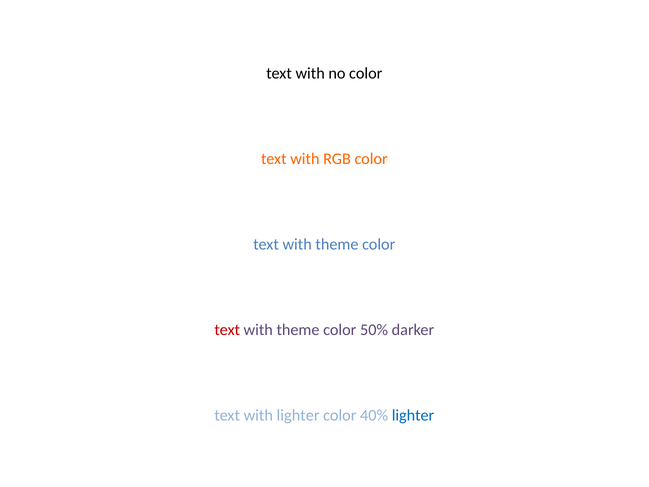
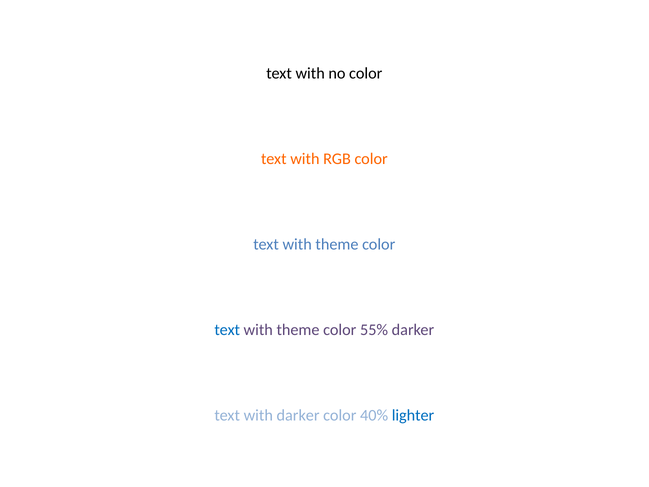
text at (227, 330) colour: red -> blue
50%: 50% -> 55%
with lighter: lighter -> darker
